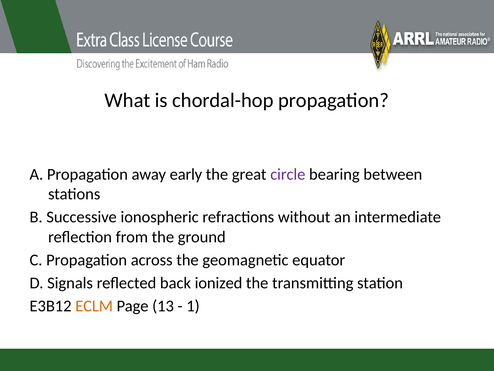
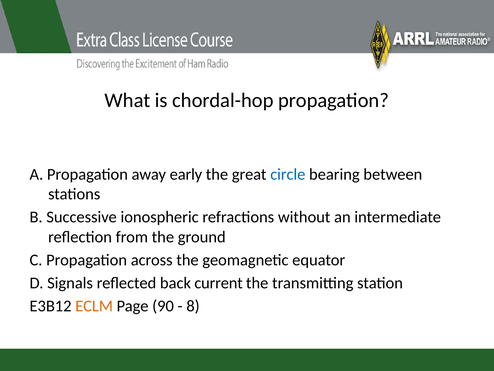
circle colour: purple -> blue
ionized: ionized -> current
13: 13 -> 90
1: 1 -> 8
